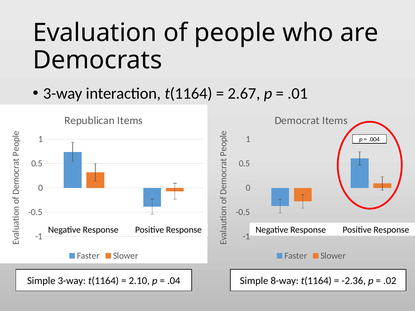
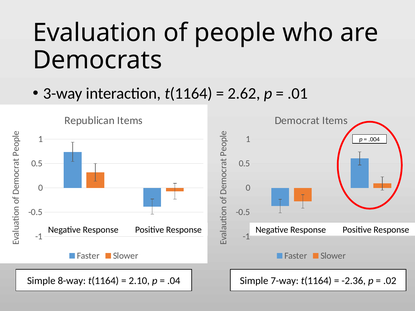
2.67: 2.67 -> 2.62
Simple 3-way: 3-way -> 8-way
8-way: 8-way -> 7-way
